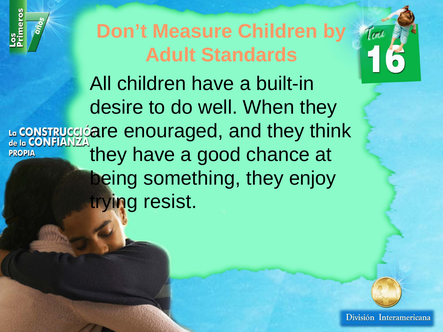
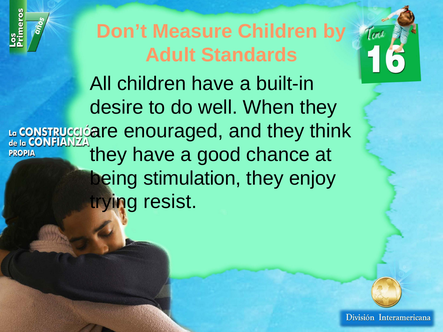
something: something -> stimulation
